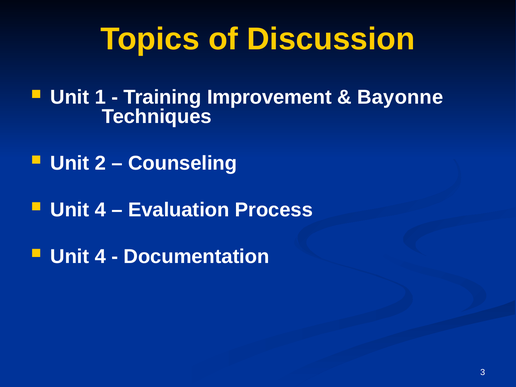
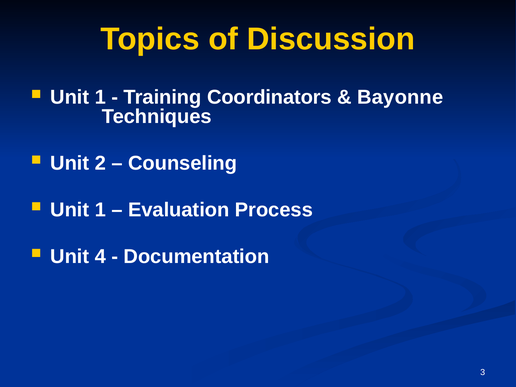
Improvement: Improvement -> Coordinators
4 at (100, 210): 4 -> 1
